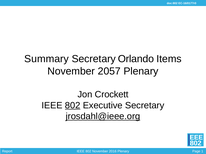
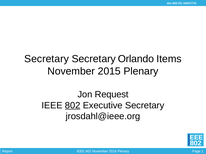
Summary at (47, 59): Summary -> Secretary
2057: 2057 -> 2015
Crockett: Crockett -> Request
jrosdahl@ieee.org underline: present -> none
